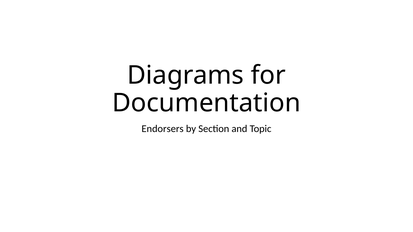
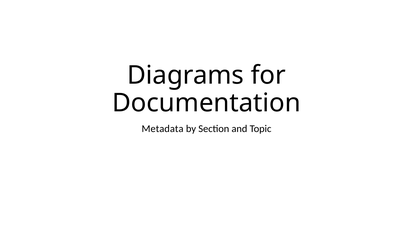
Endorsers: Endorsers -> Metadata
